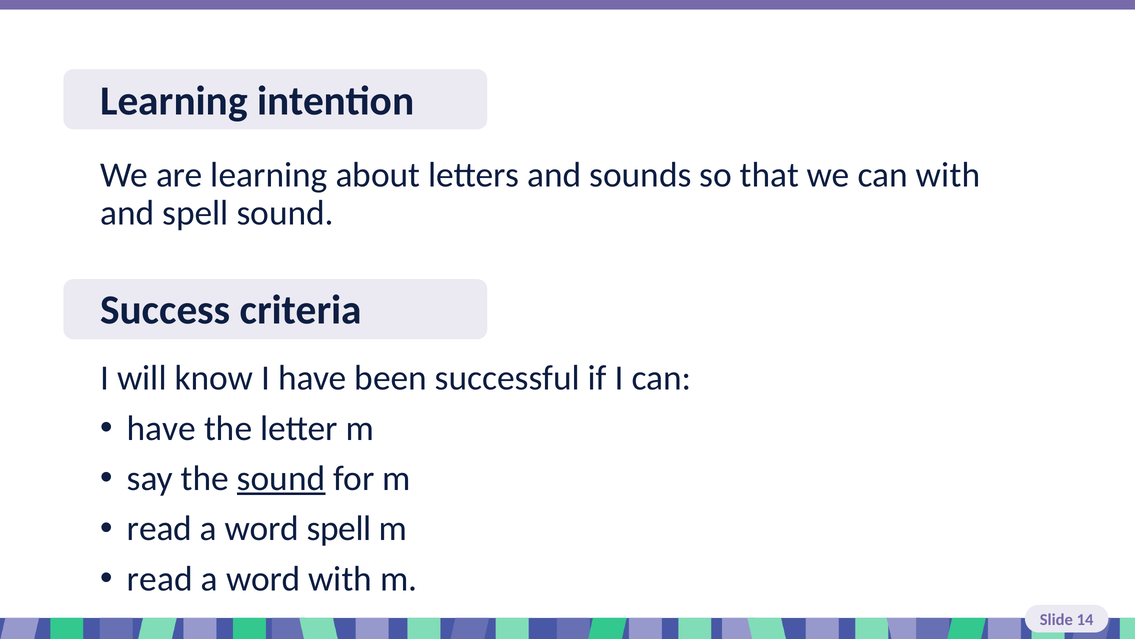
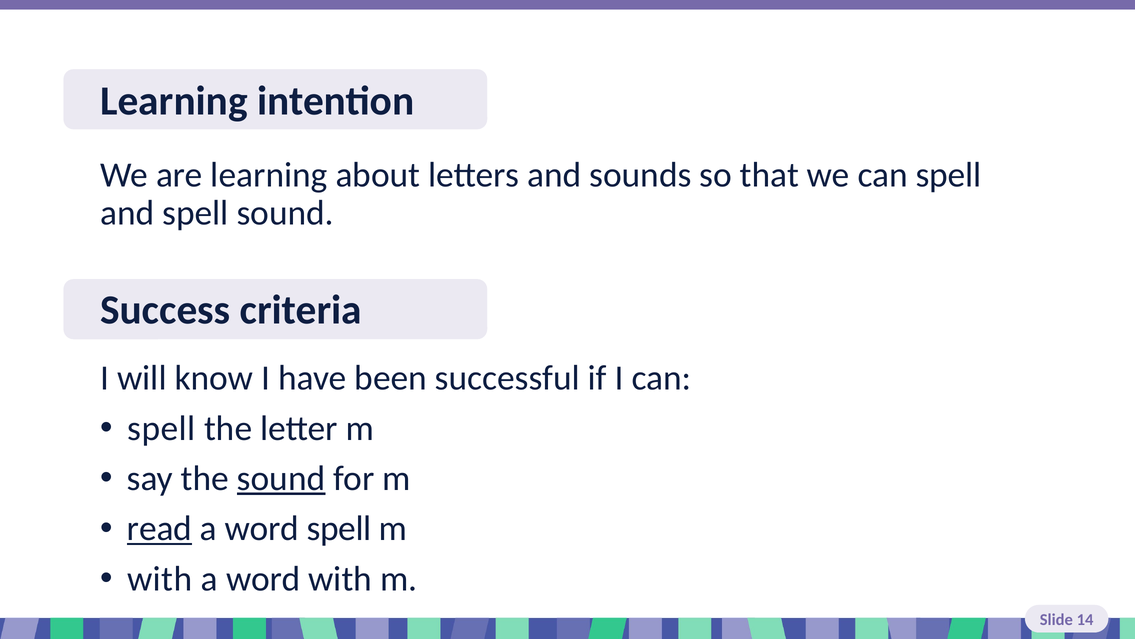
can with: with -> spell
have at (161, 428): have -> spell
read at (159, 528) underline: none -> present
read at (160, 578): read -> with
